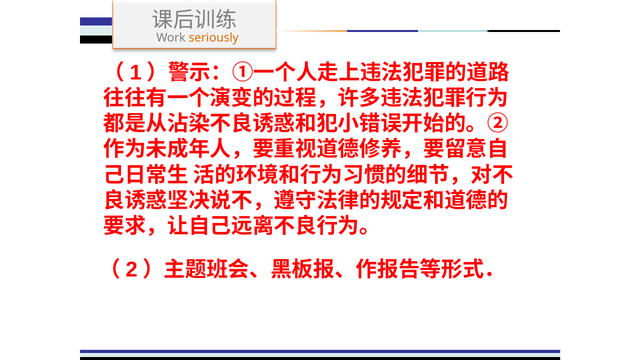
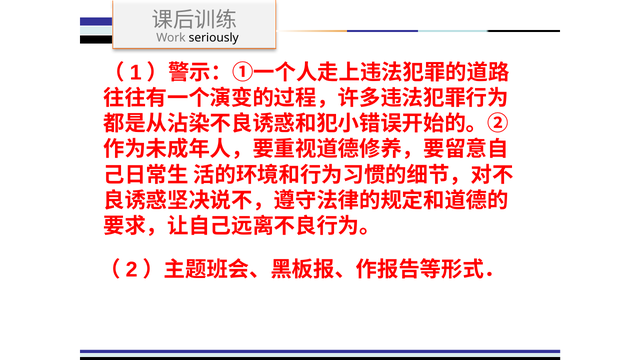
seriously colour: orange -> black
